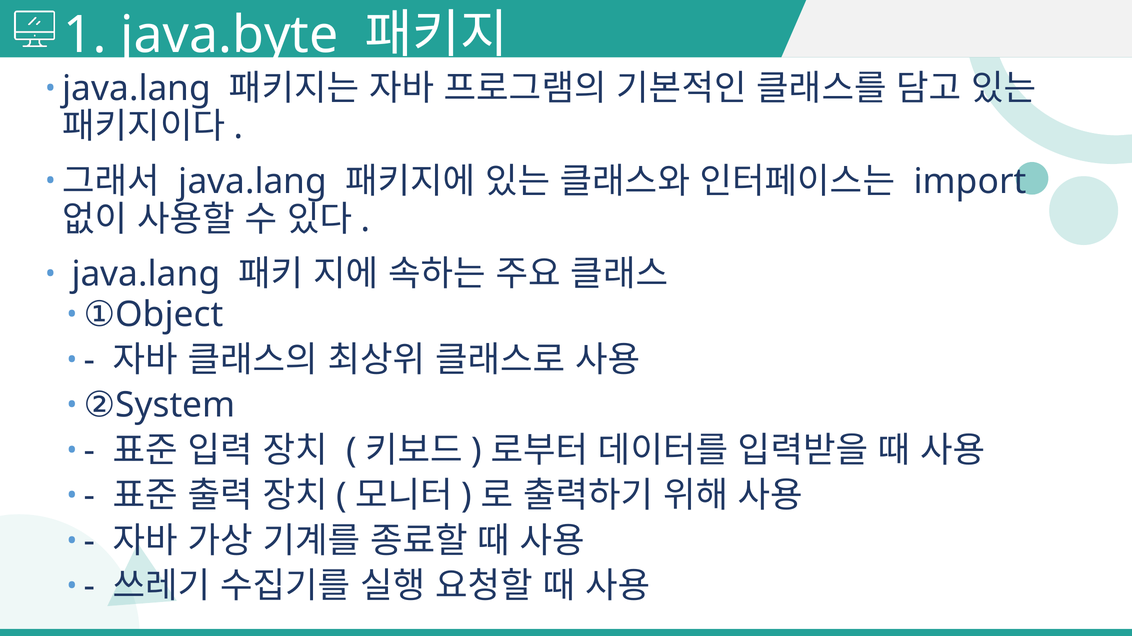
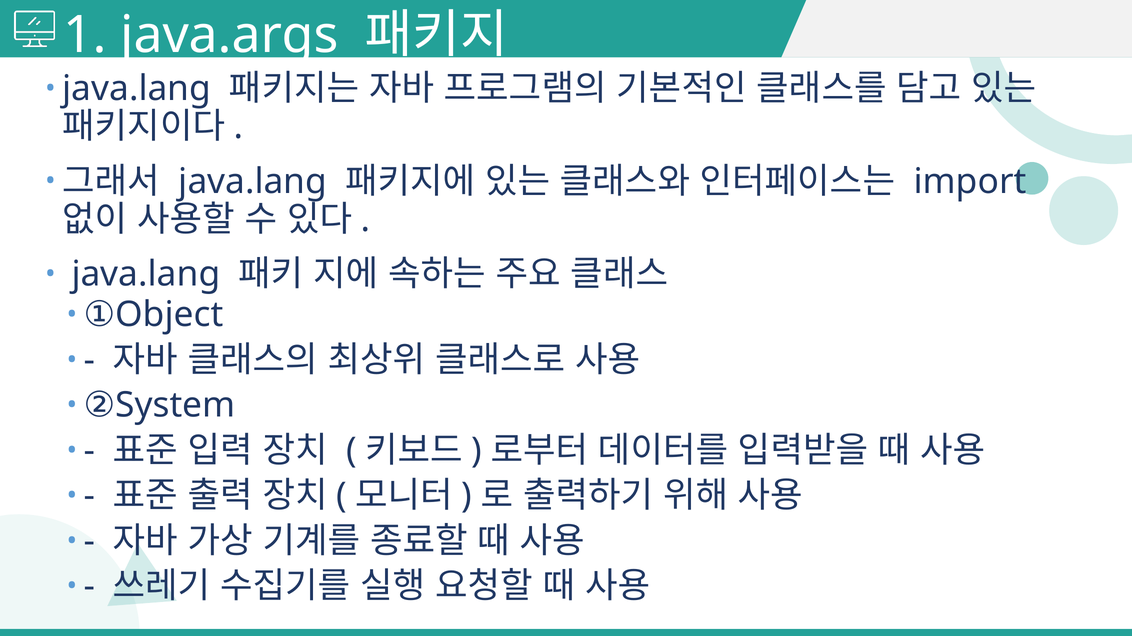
java.byte: java.byte -> java.args
